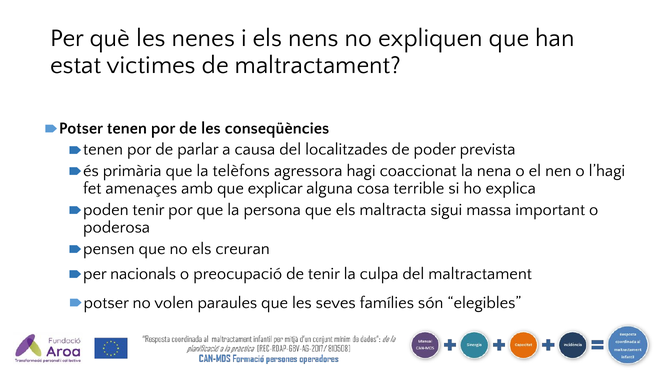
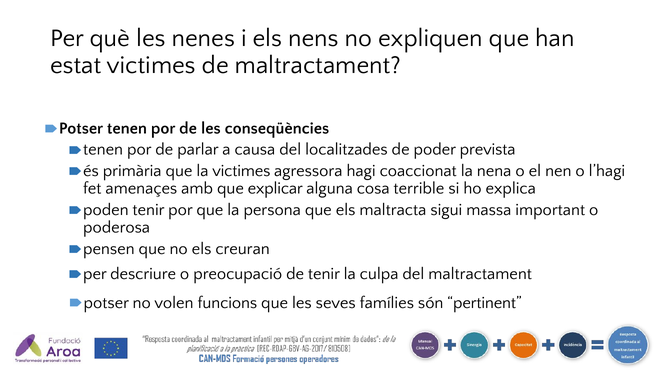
la telèfons: telèfons -> victimes
nacionals: nacionals -> descriure
paraules: paraules -> funcions
elegibles: elegibles -> pertinent
